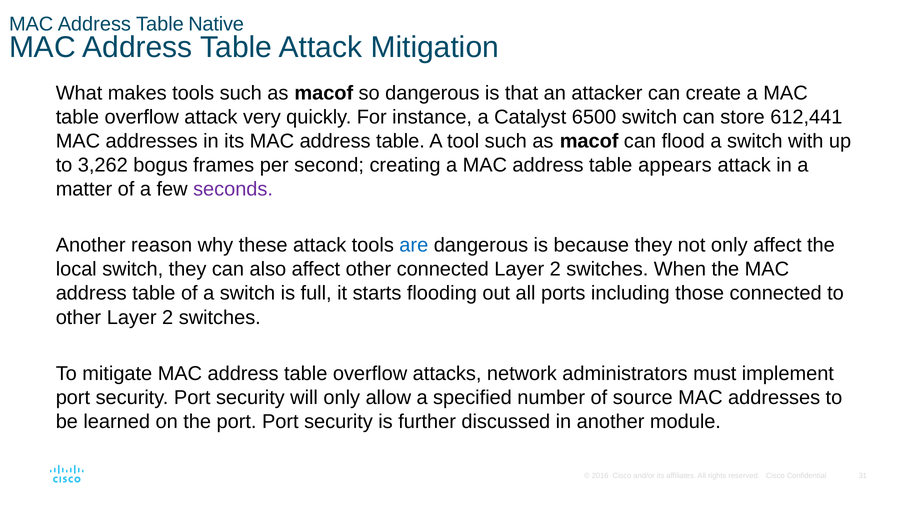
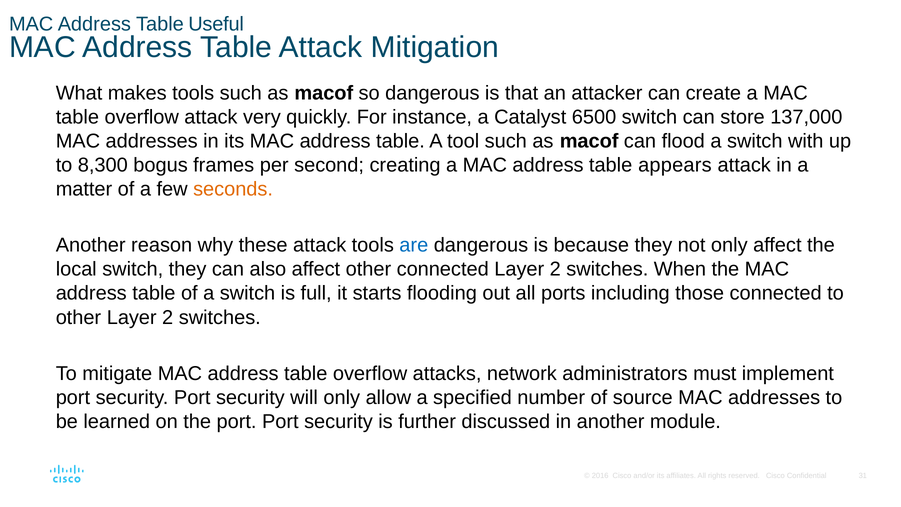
Native: Native -> Useful
612,441: 612,441 -> 137,000
3,262: 3,262 -> 8,300
seconds colour: purple -> orange
